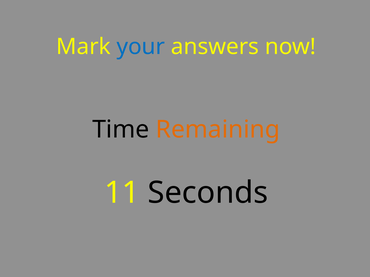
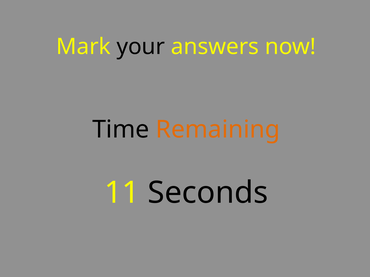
your colour: blue -> black
